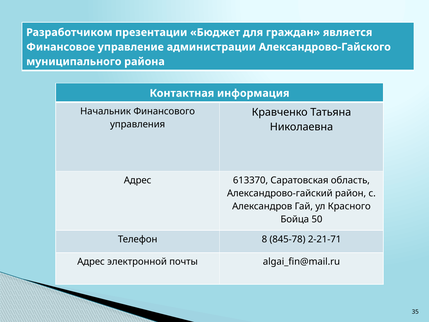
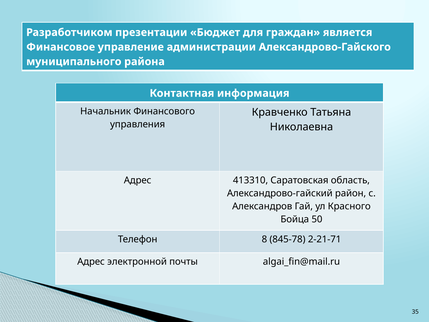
613370: 613370 -> 413310
